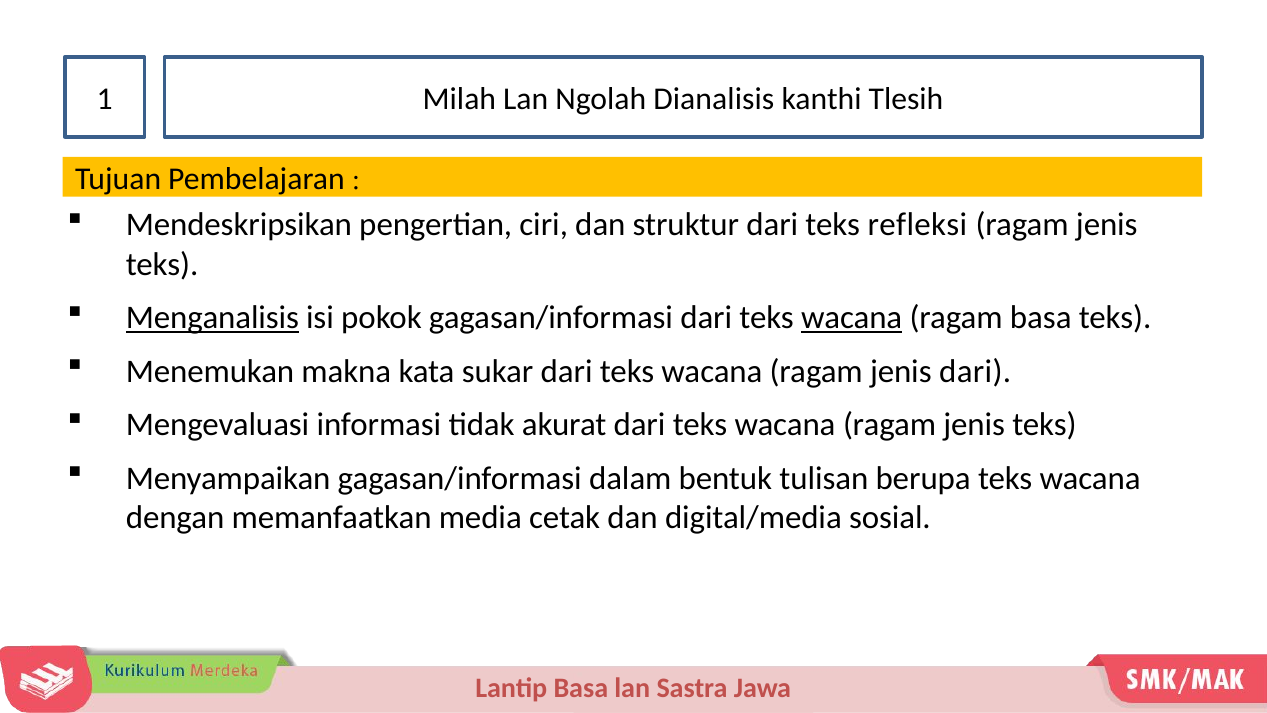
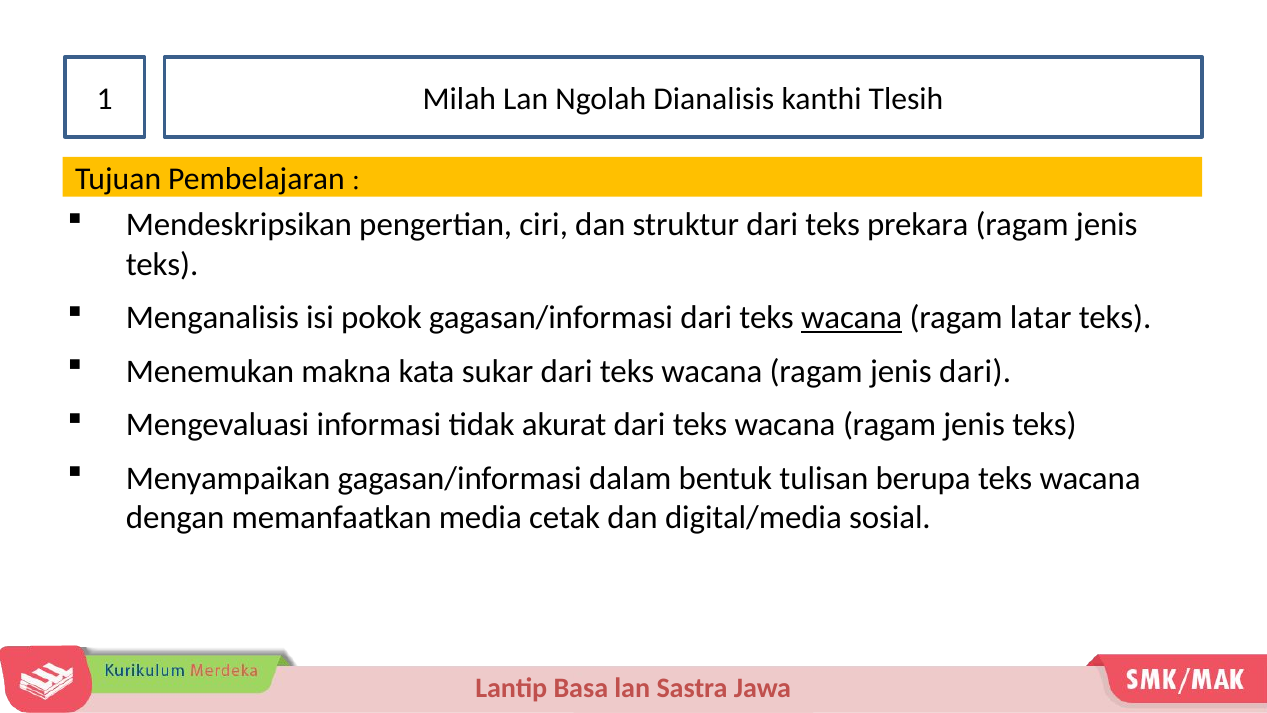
refleksi: refleksi -> prekara
Menganalisis underline: present -> none
ragam basa: basa -> latar
